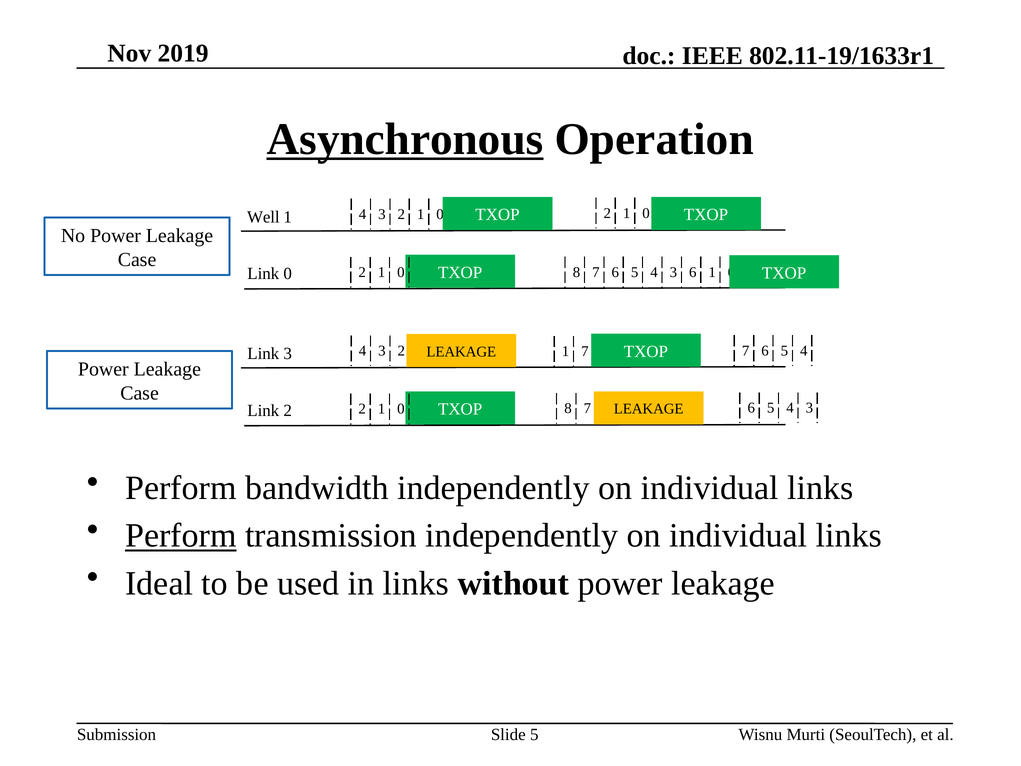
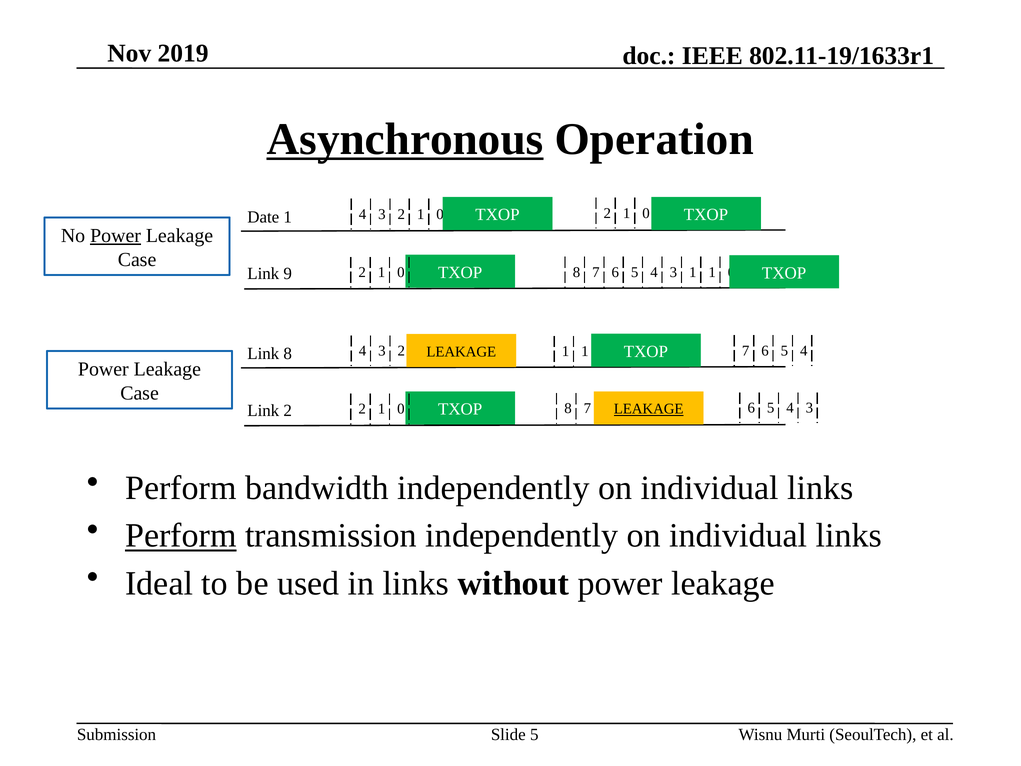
Well: Well -> Date
Power at (116, 236) underline: none -> present
3 6: 6 -> 1
Link 0: 0 -> 9
2 1 7: 7 -> 1
Link 3: 3 -> 8
LEAKAGE at (649, 409) underline: none -> present
